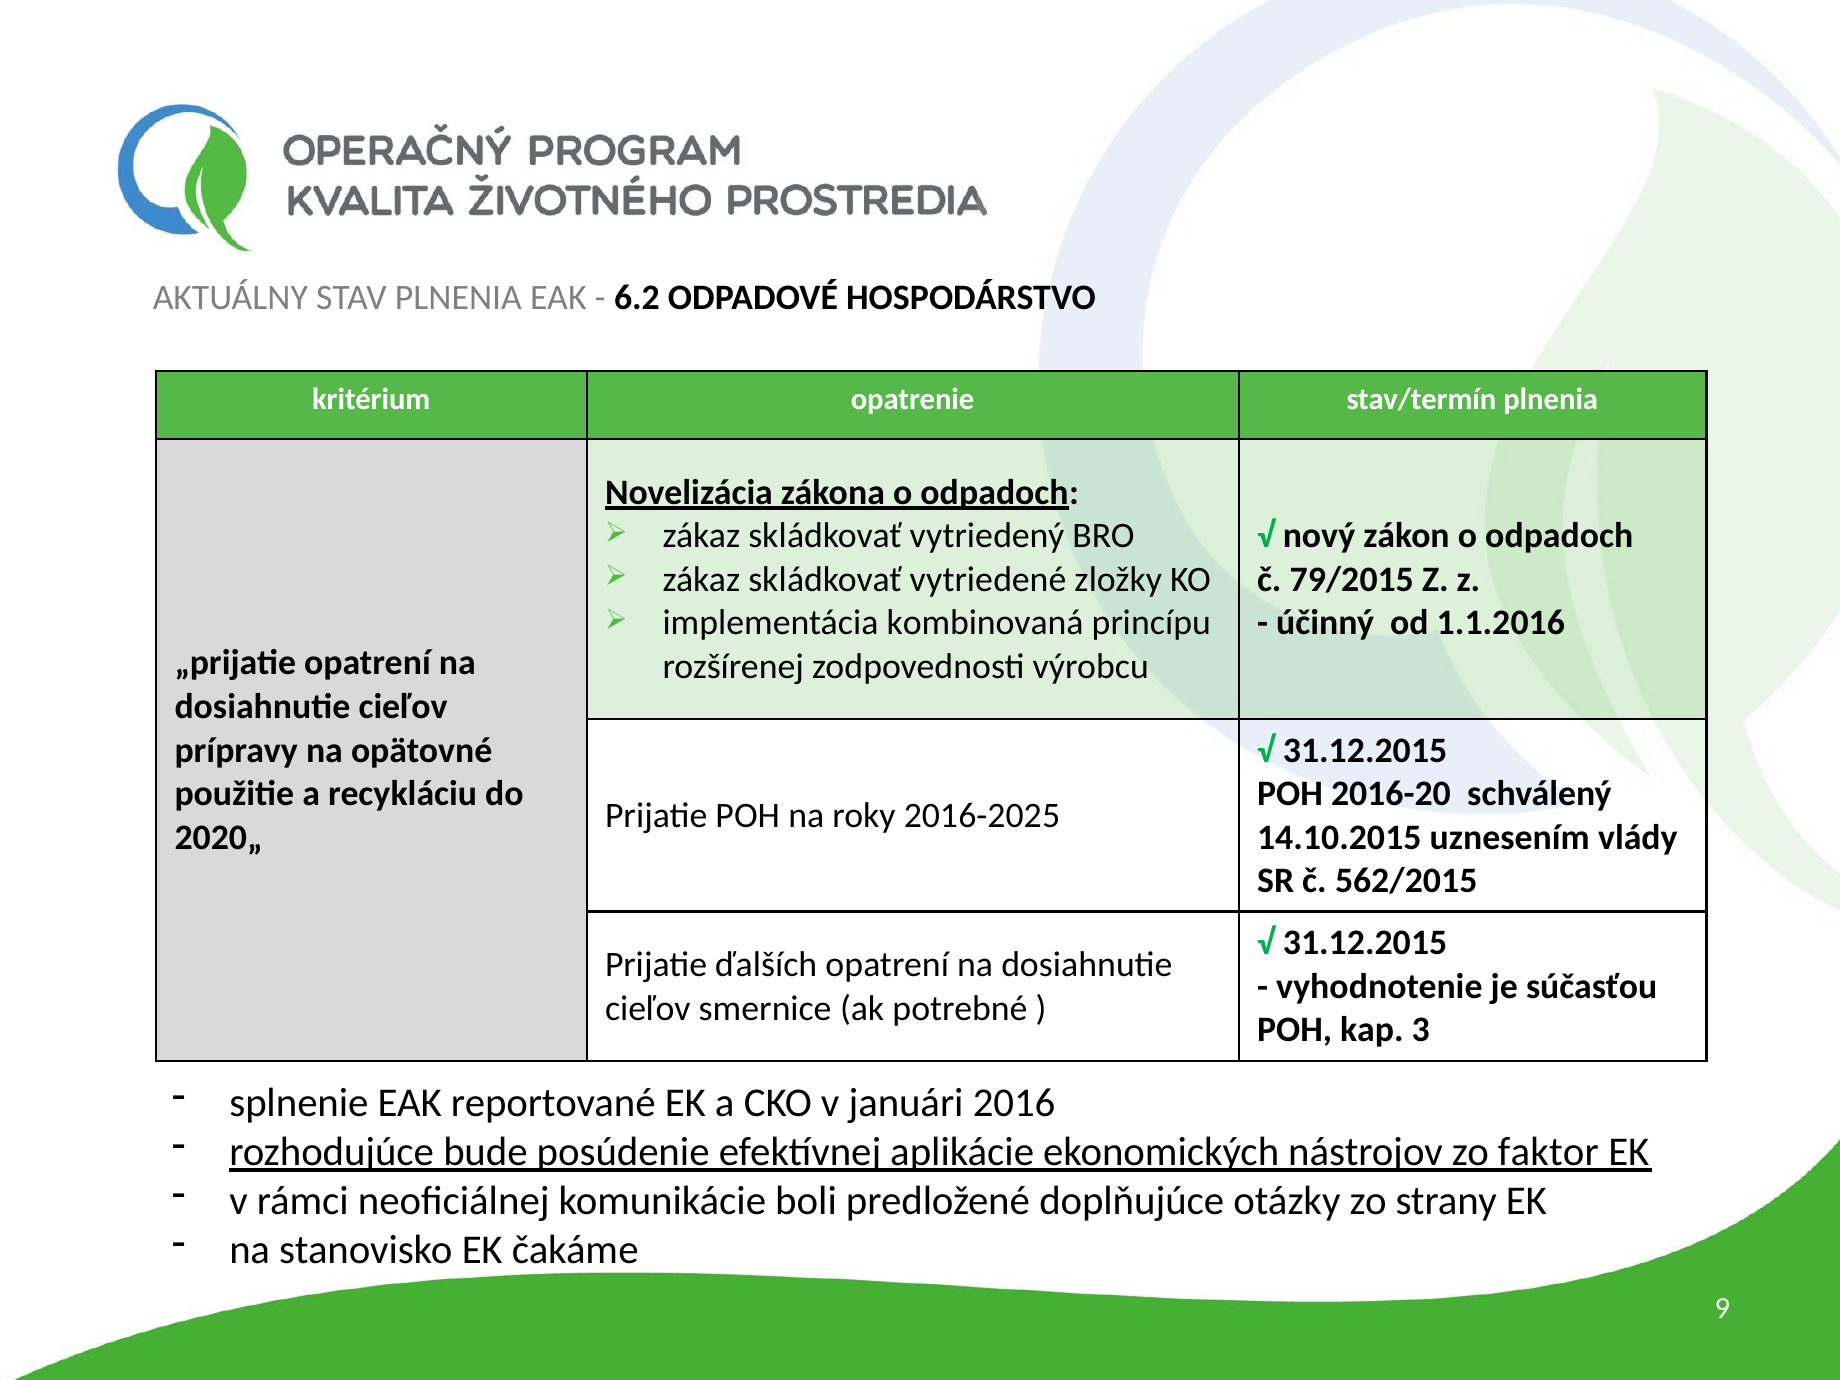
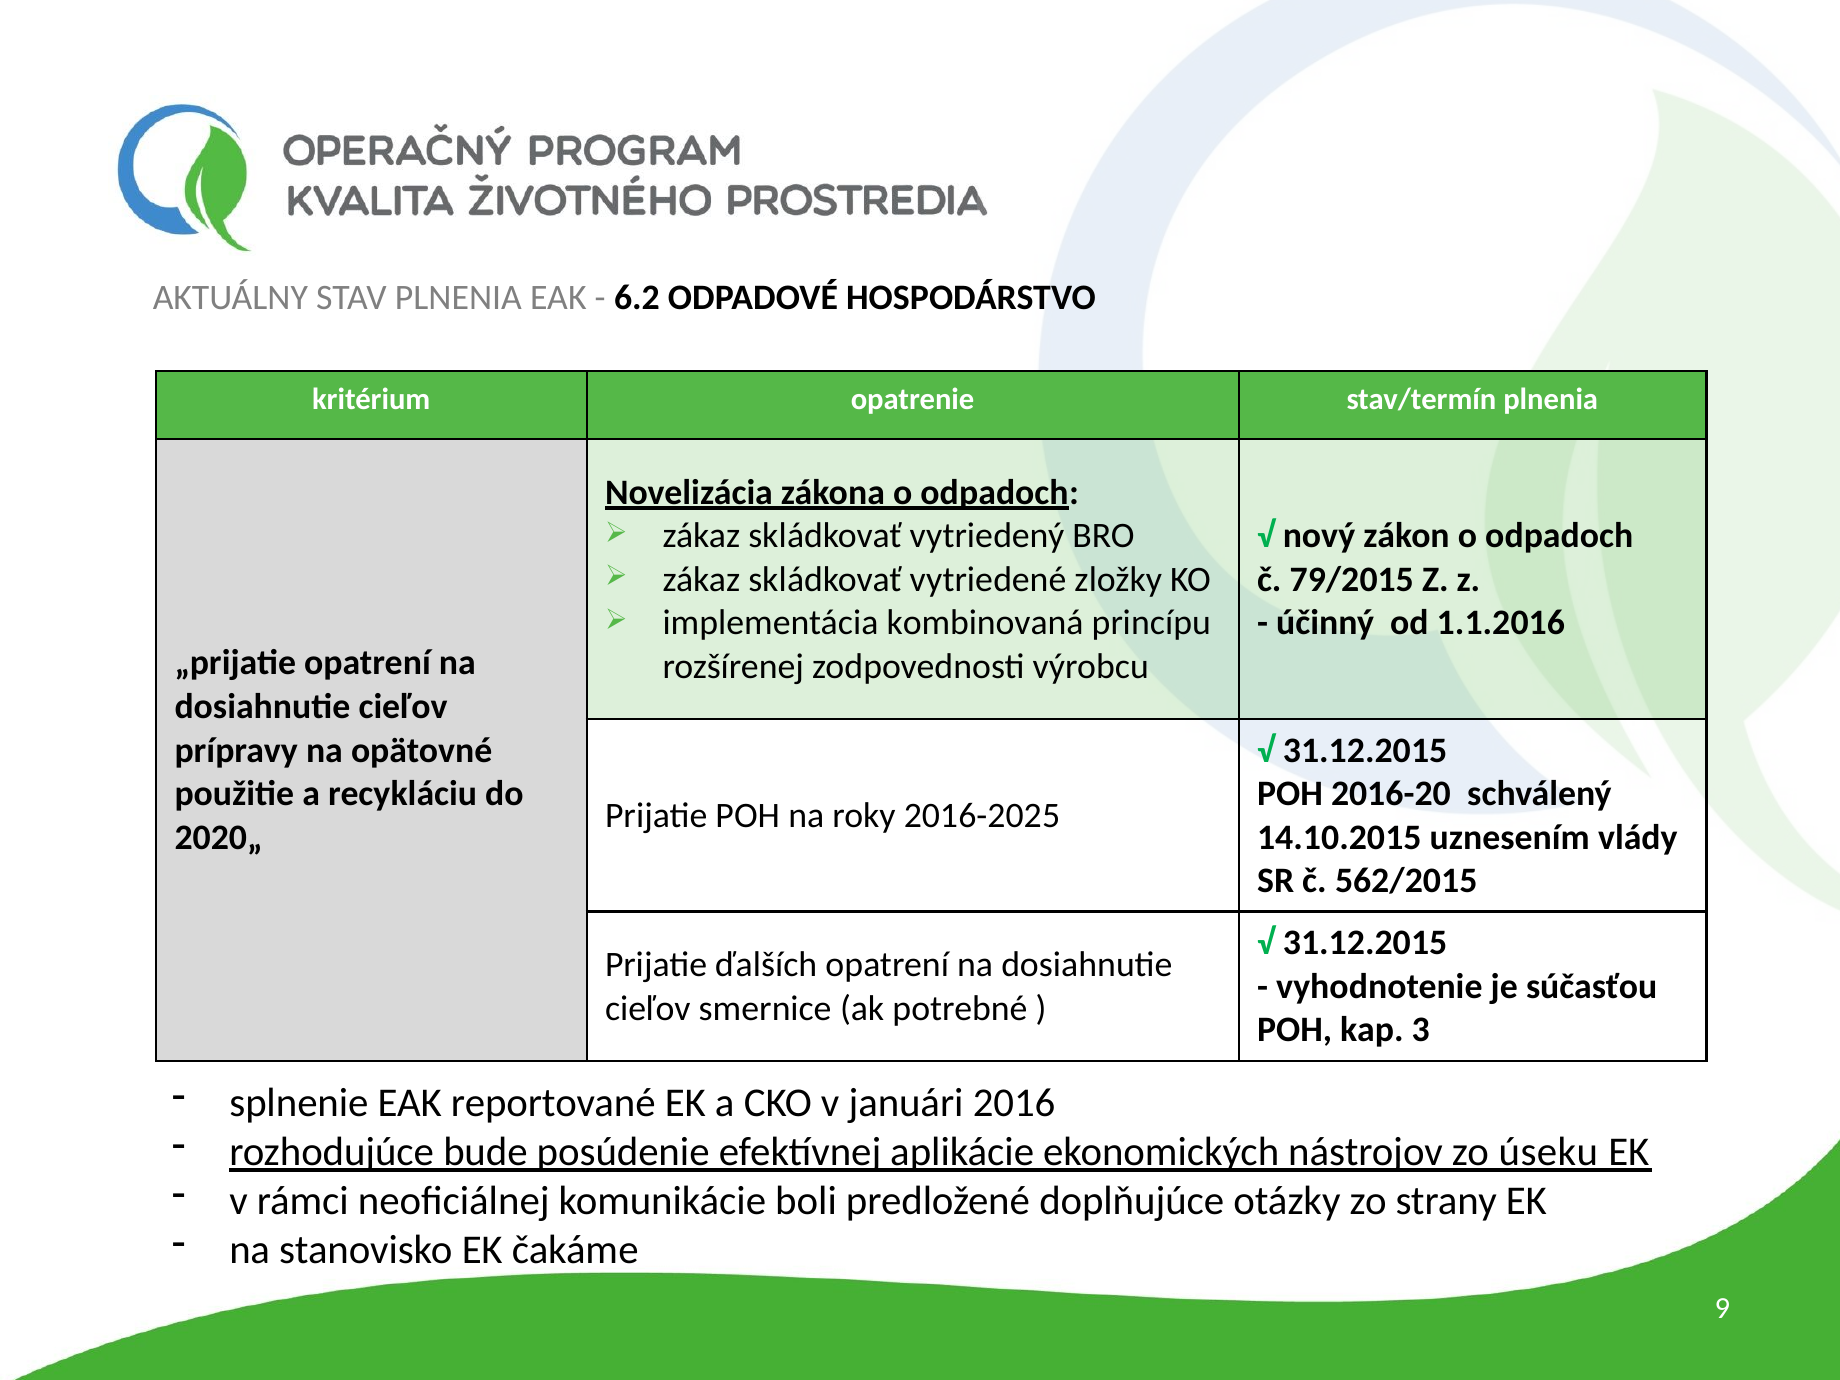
faktor: faktor -> úseku
